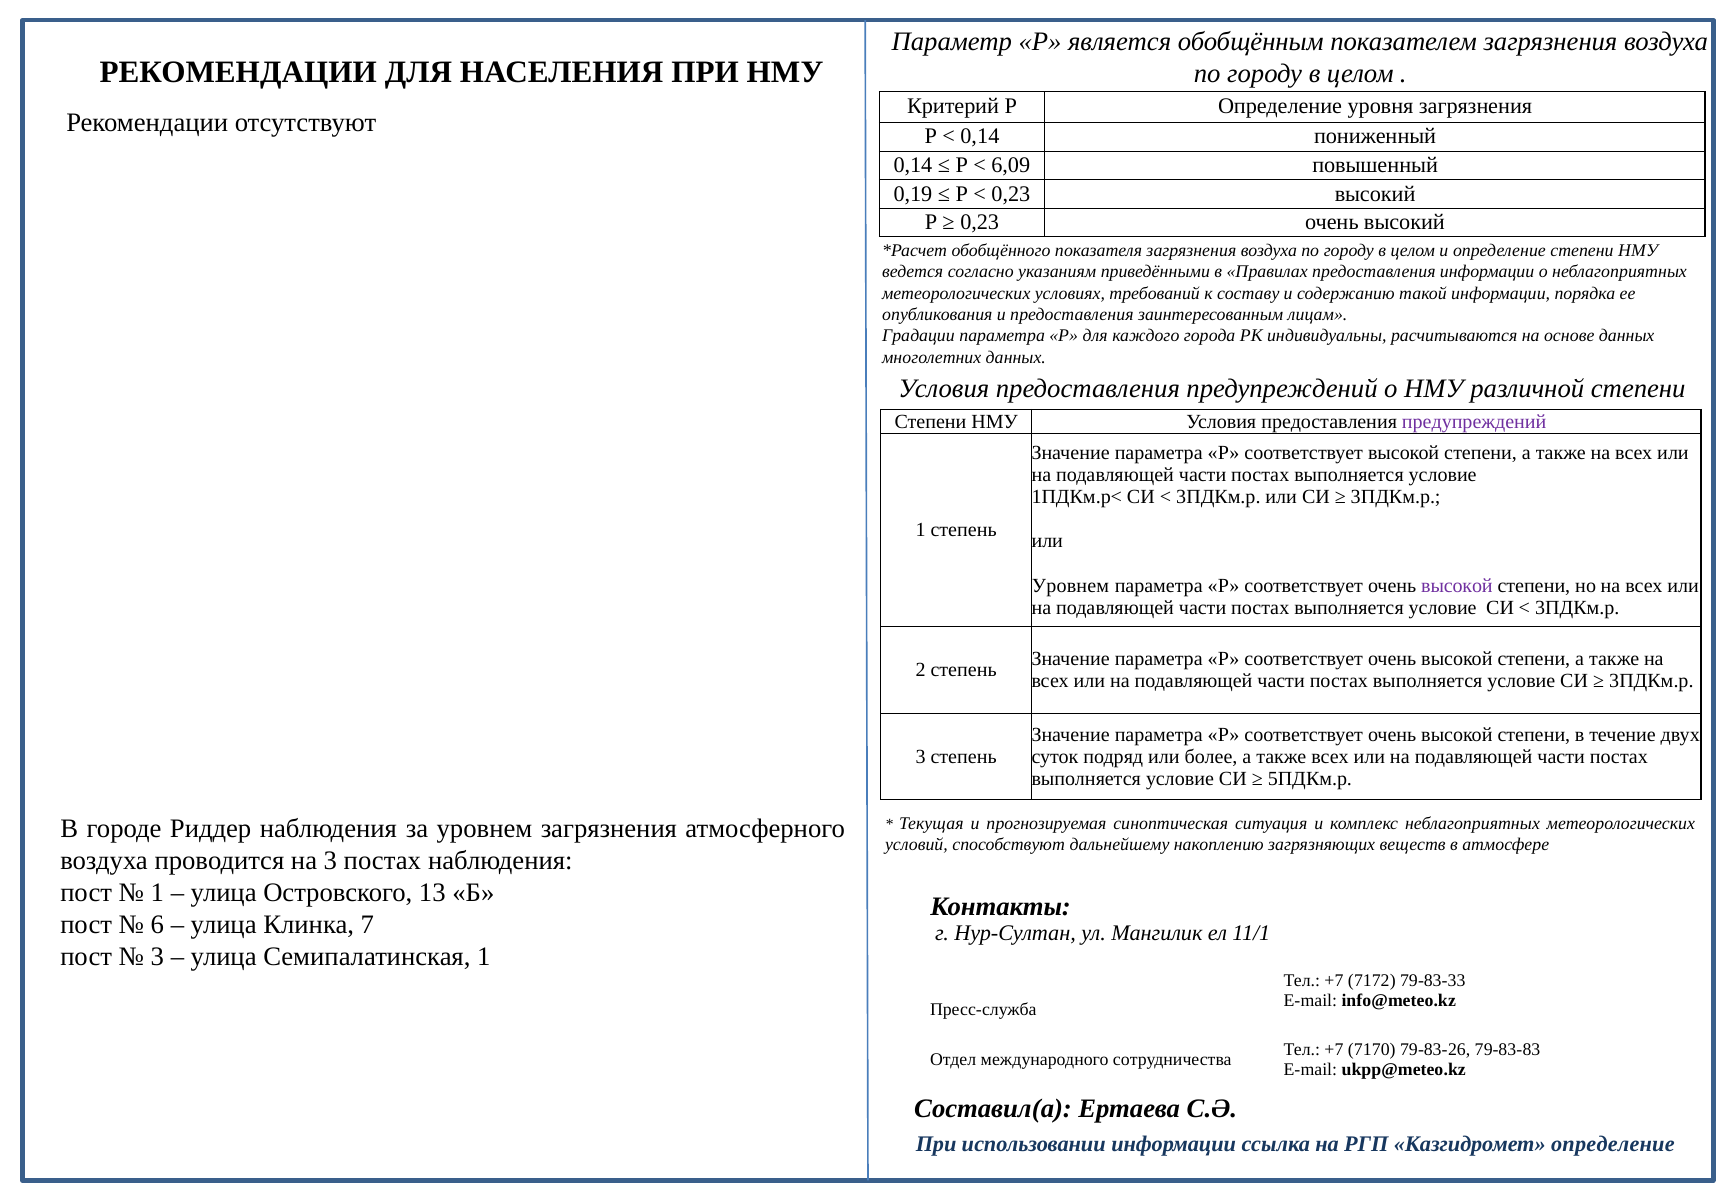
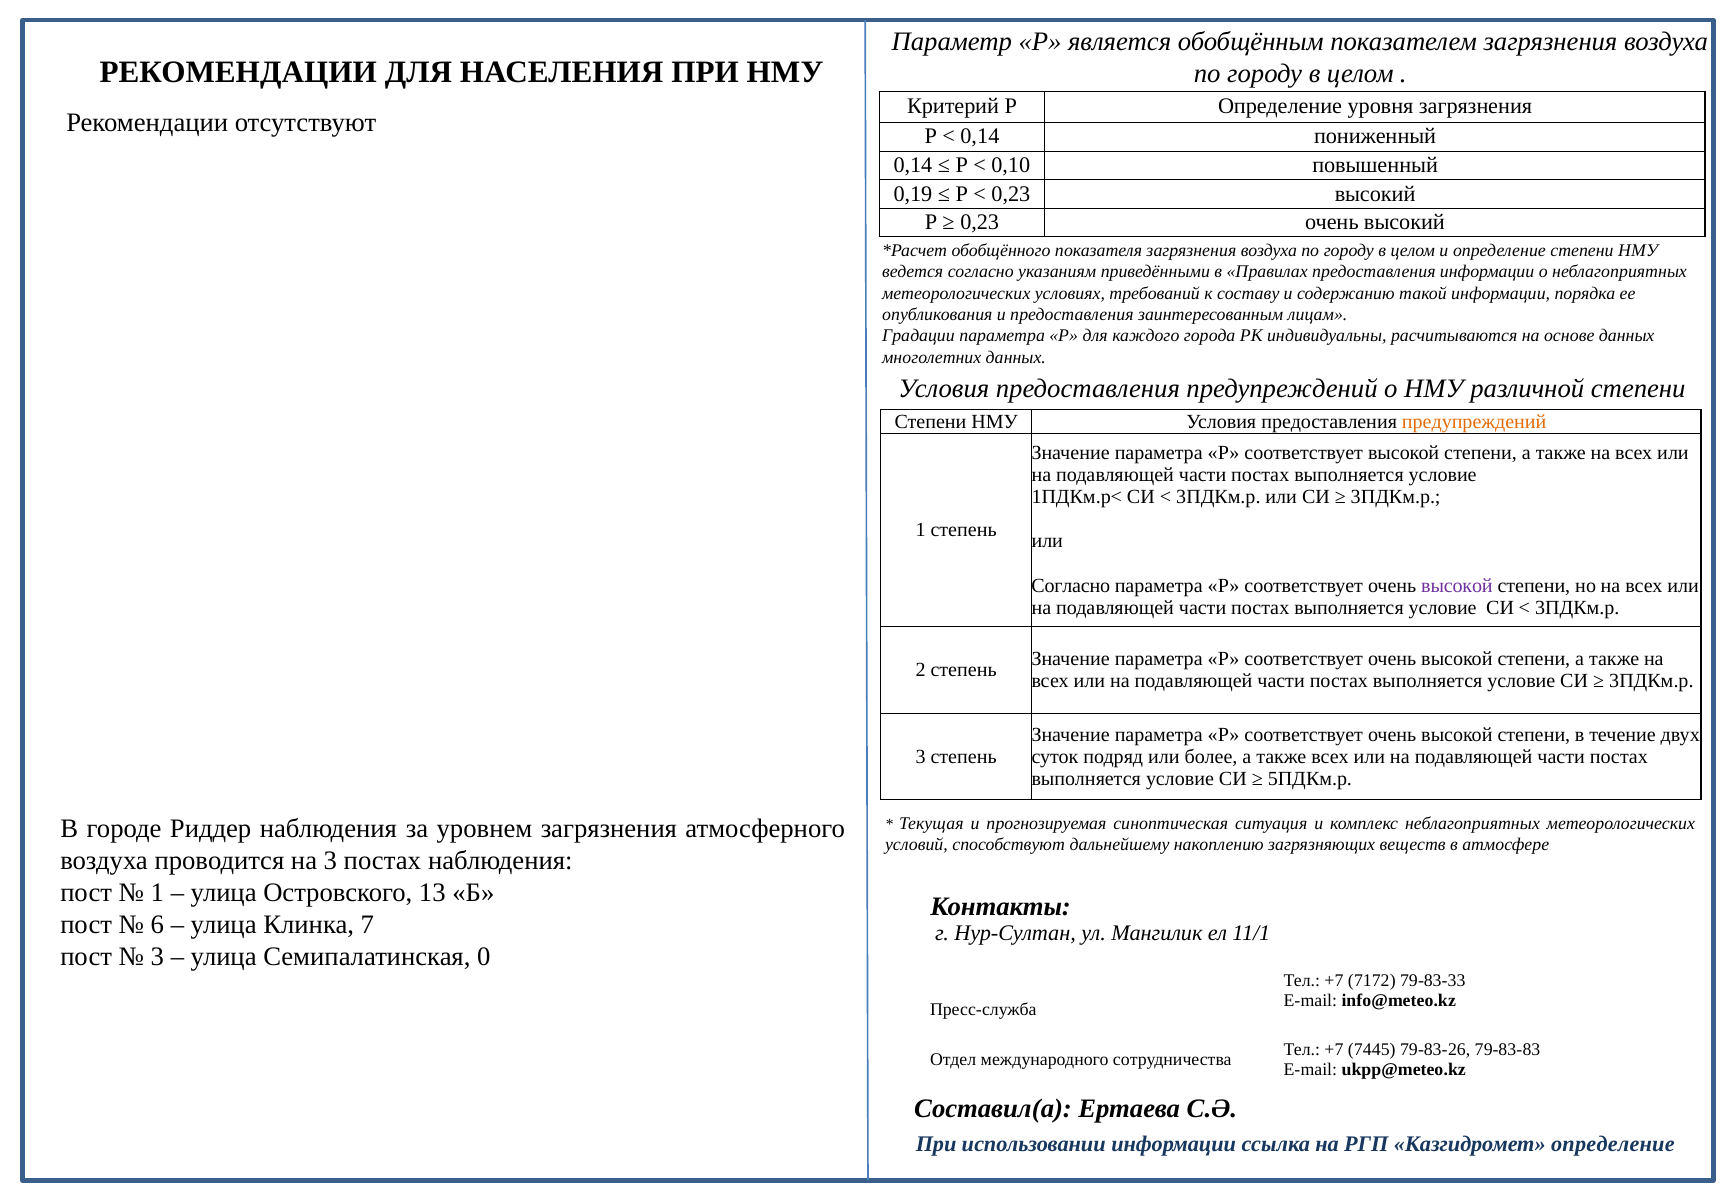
6,09: 6,09 -> 0,10
предупреждений at (1474, 422) colour: purple -> orange
Уровнем at (1071, 586): Уровнем -> Согласно
Семипалатинская 1: 1 -> 0
7170: 7170 -> 7445
